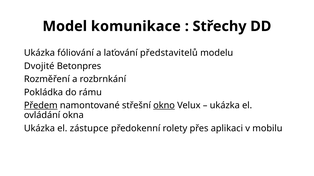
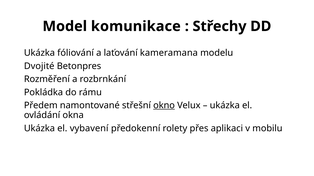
představitelů: představitelů -> kameramana
Předem underline: present -> none
zástupce: zástupce -> vybavení
